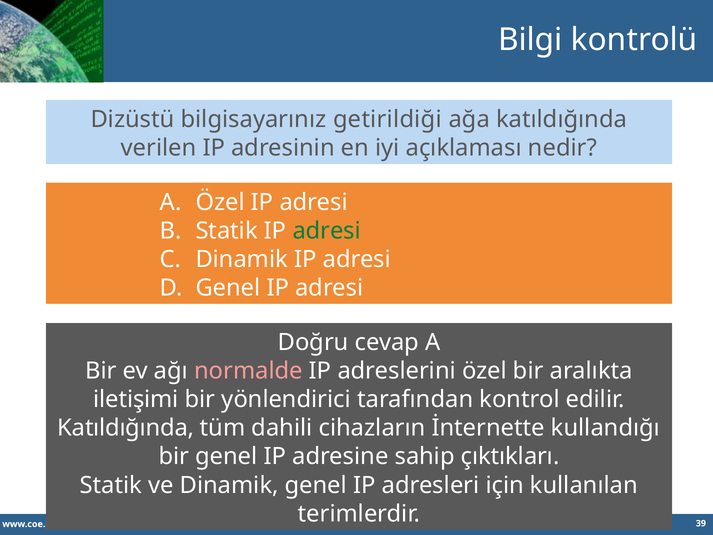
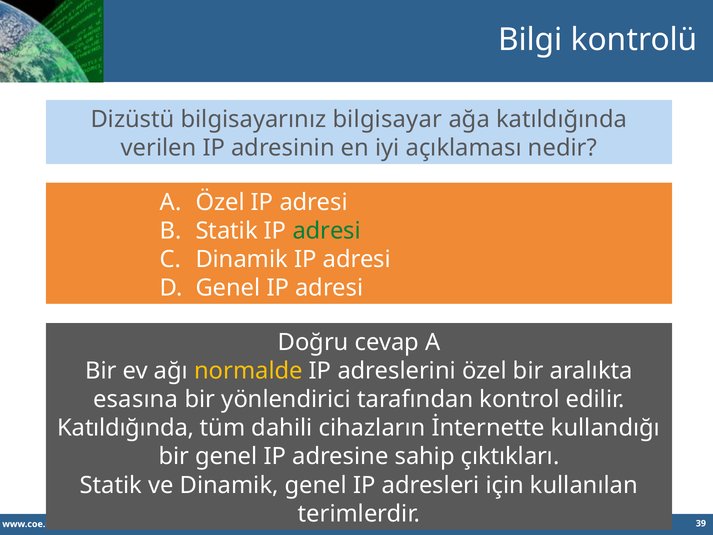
getirildiği: getirildiği -> bilgisayar
normalde colour: pink -> yellow
iletişimi: iletişimi -> esasına
